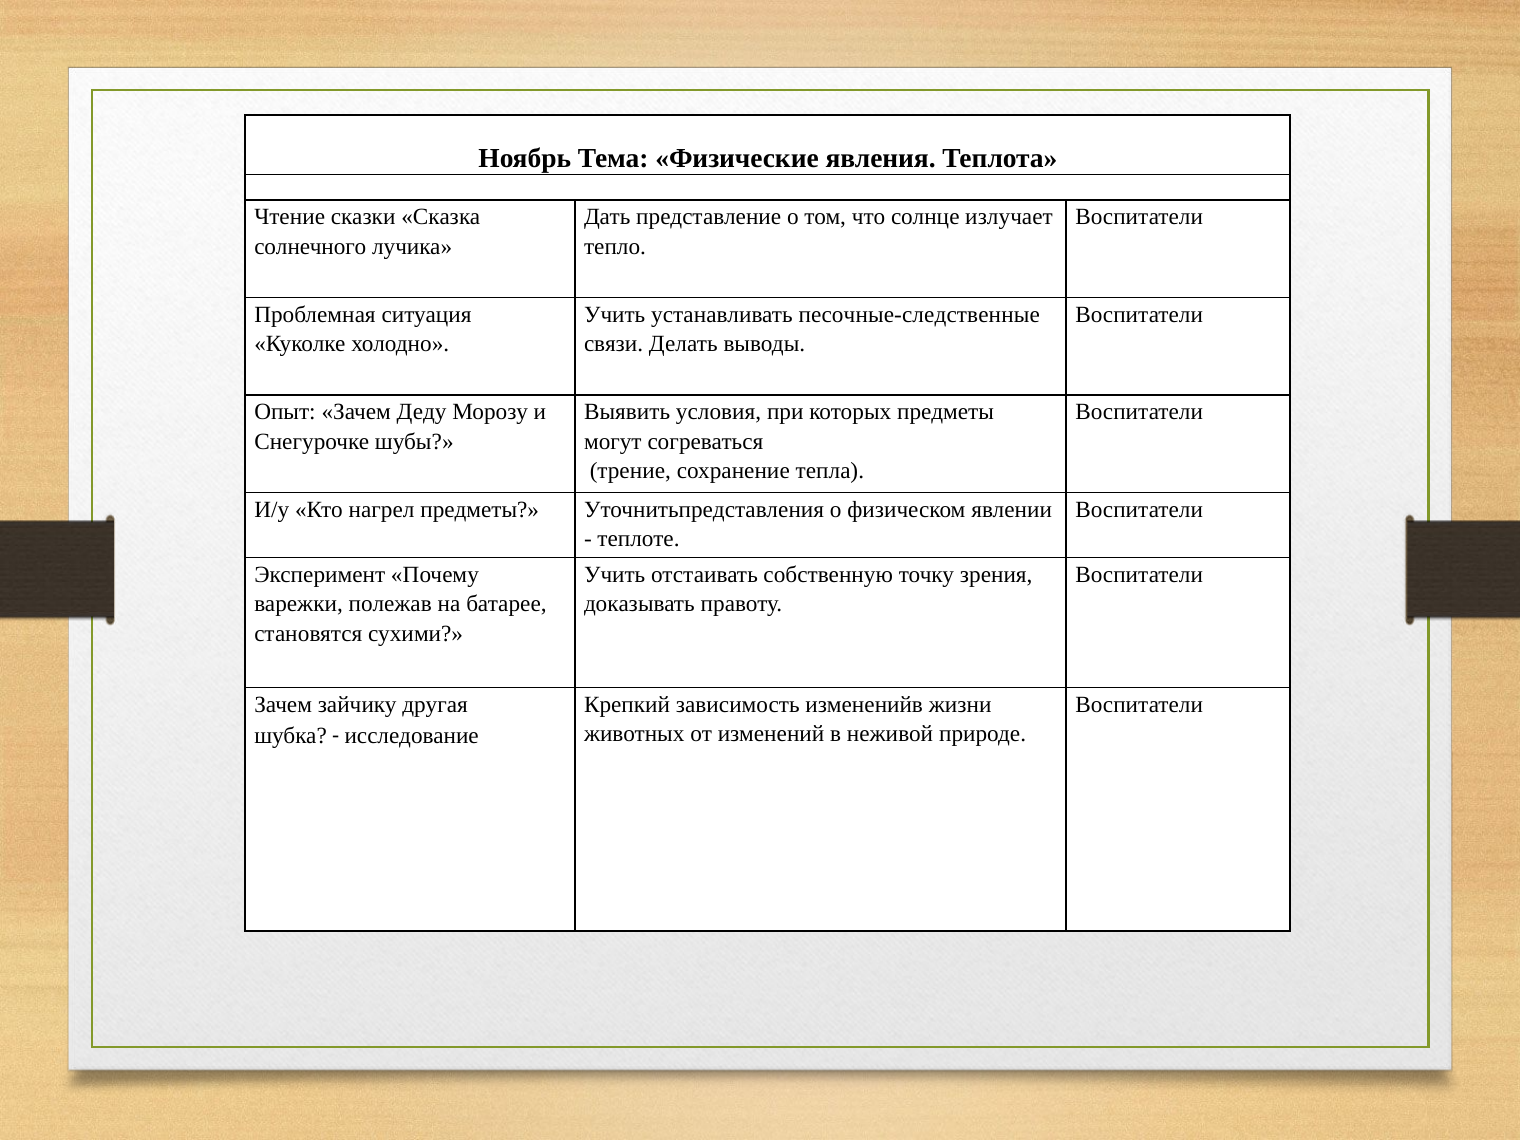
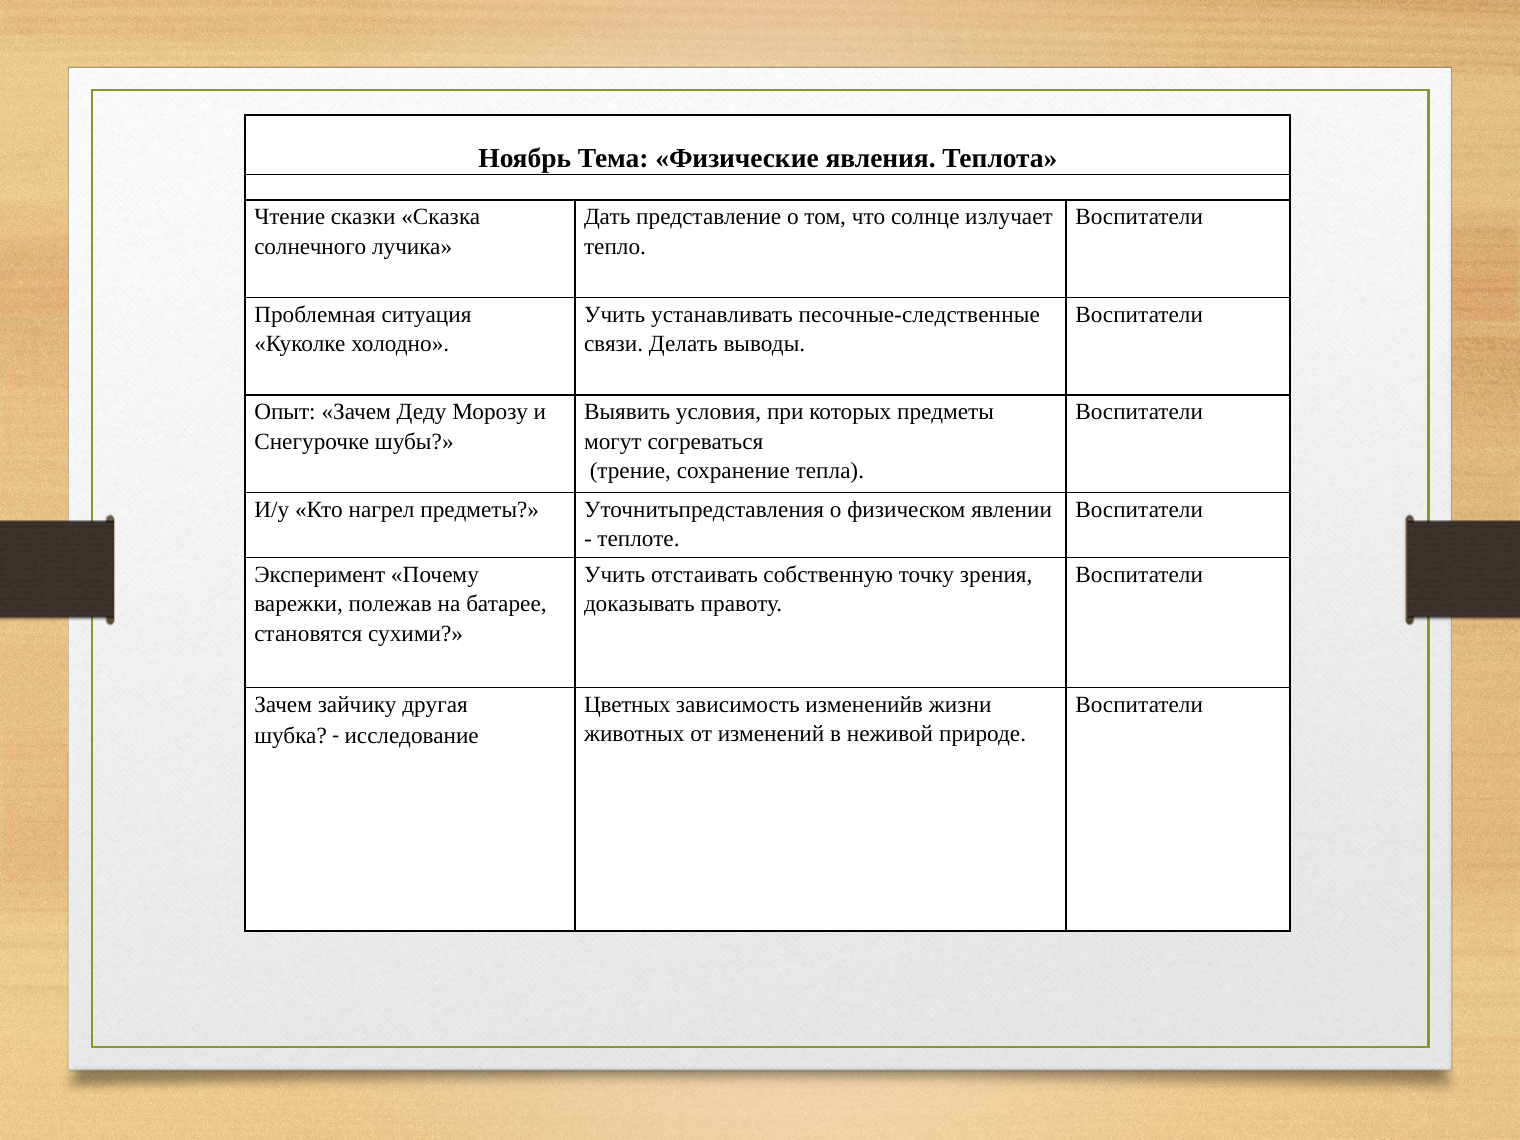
Крепкий: Крепкий -> Цветных
